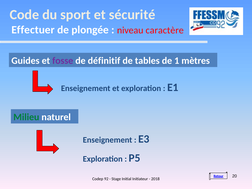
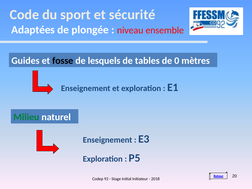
Effectuer: Effectuer -> Adaptées
caractère: caractère -> ensemble
fosse colour: purple -> black
définitif: définitif -> lesquels
1: 1 -> 0
